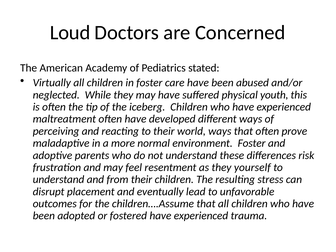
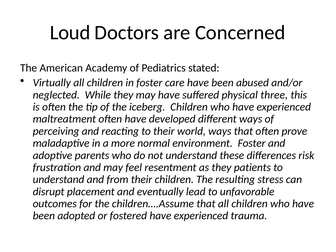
youth: youth -> three
yourself: yourself -> patients
